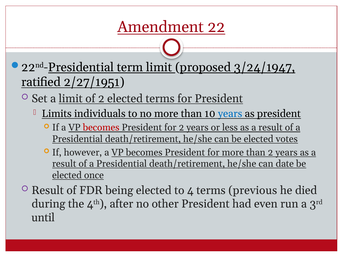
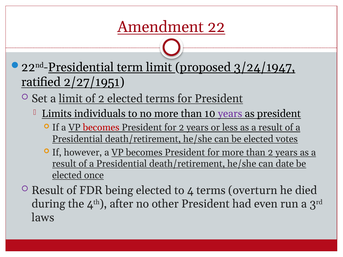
years at (230, 114) colour: blue -> purple
previous: previous -> overturn
until: until -> laws
